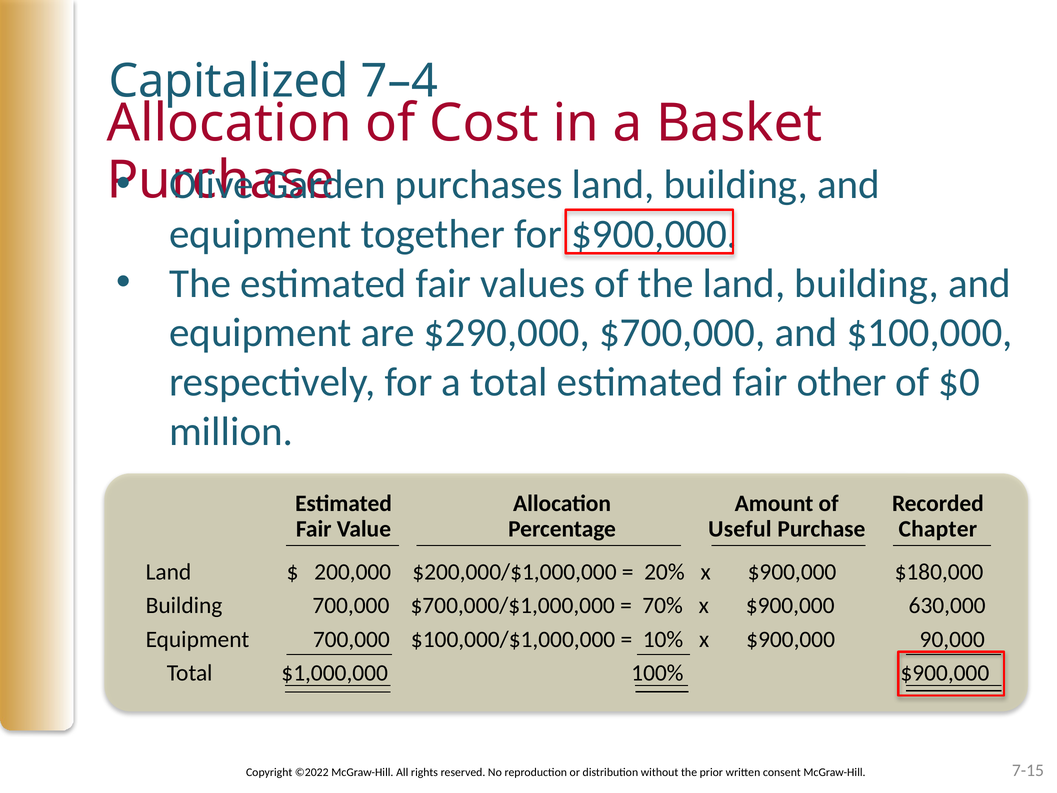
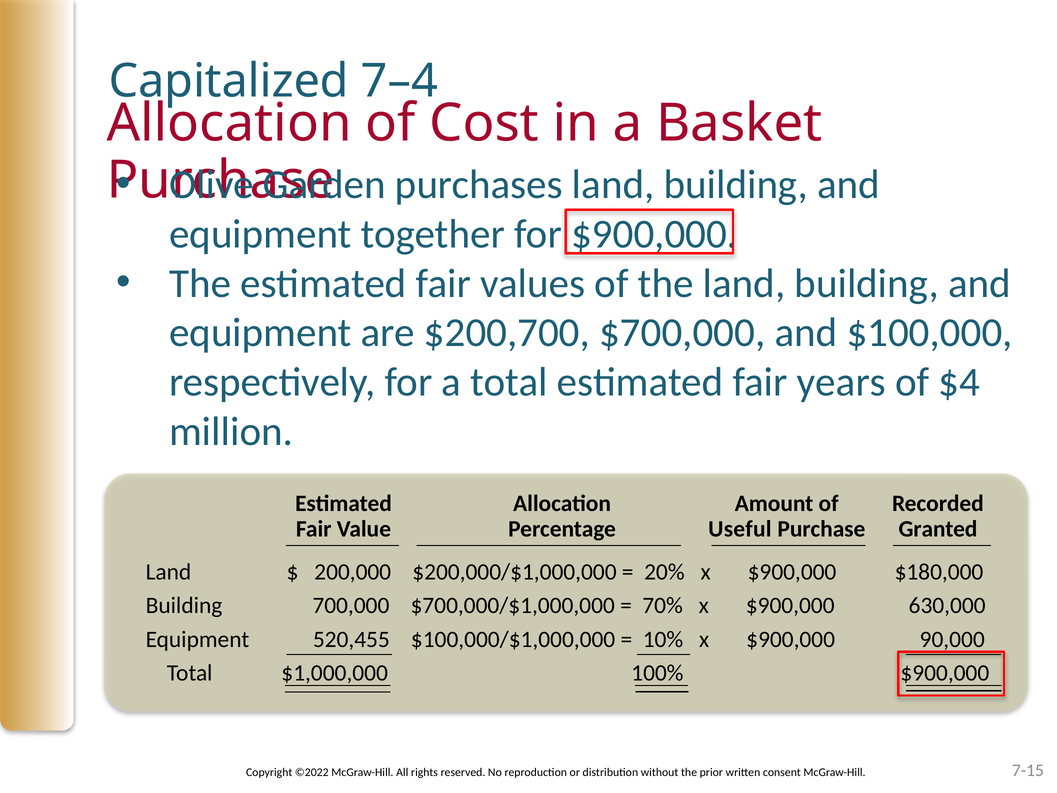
$290,000: $290,000 -> $200,700
other: other -> years
$0: $0 -> $4
Chapter: Chapter -> Granted
Equipment 700,000: 700,000 -> 520,455
